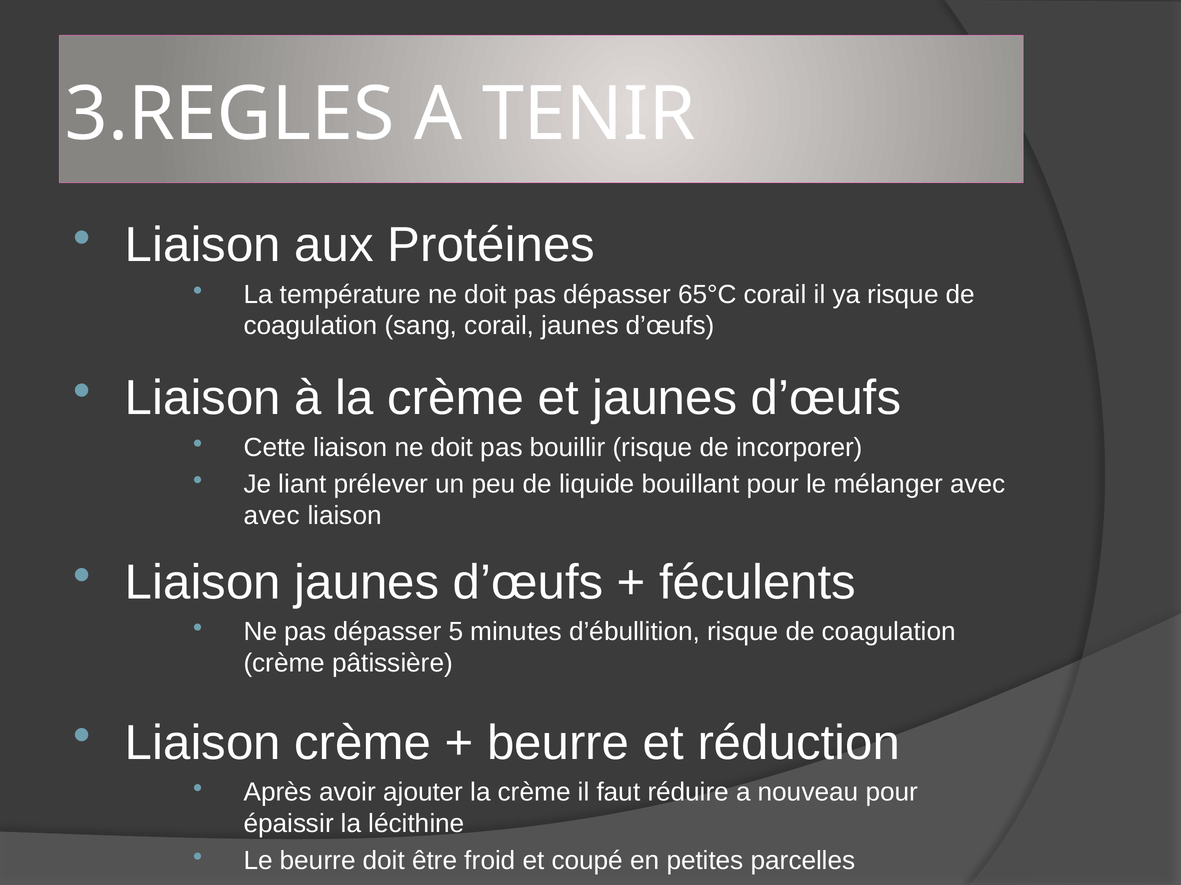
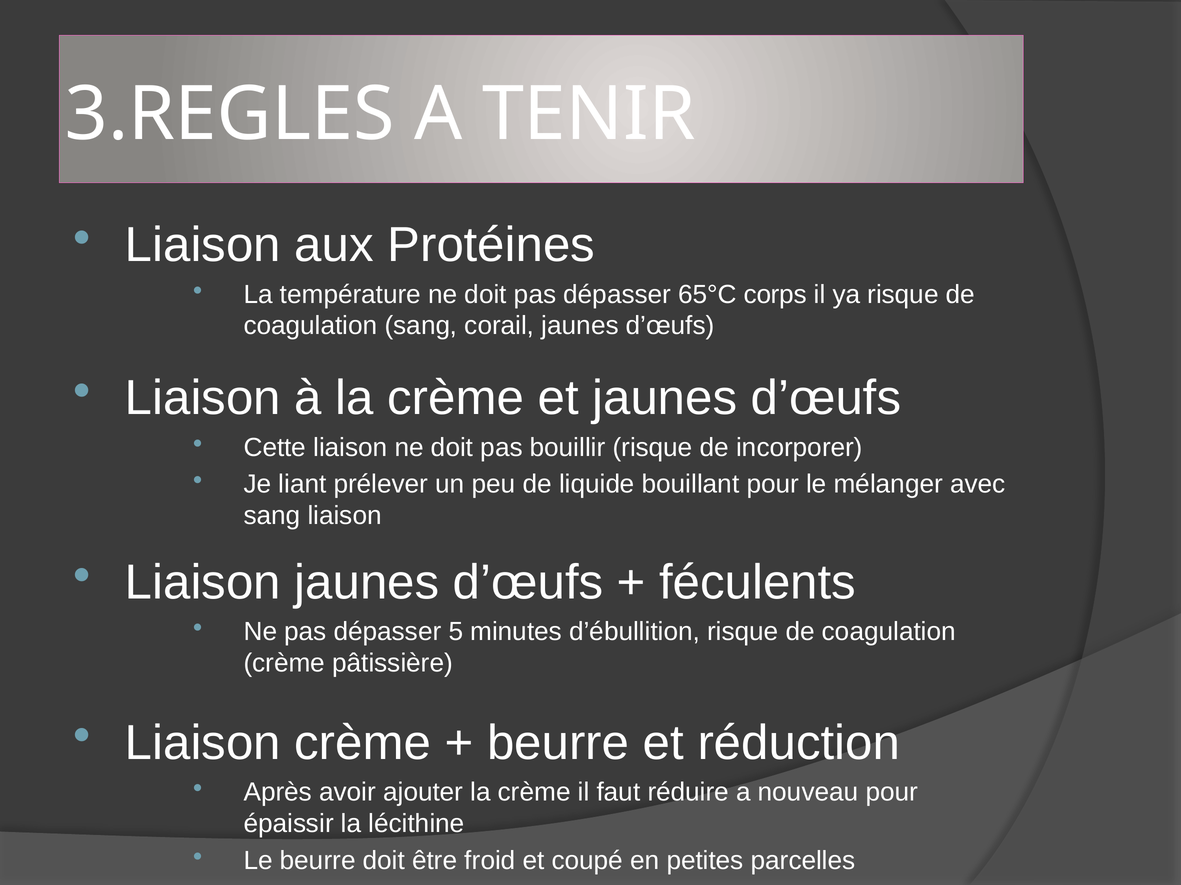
65°C corail: corail -> corps
avec at (272, 516): avec -> sang
